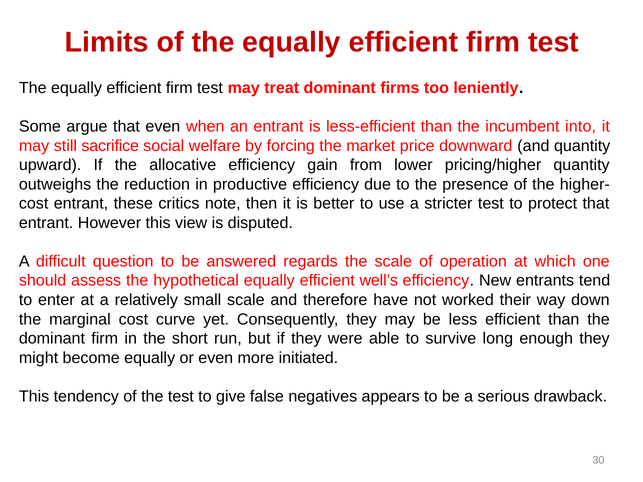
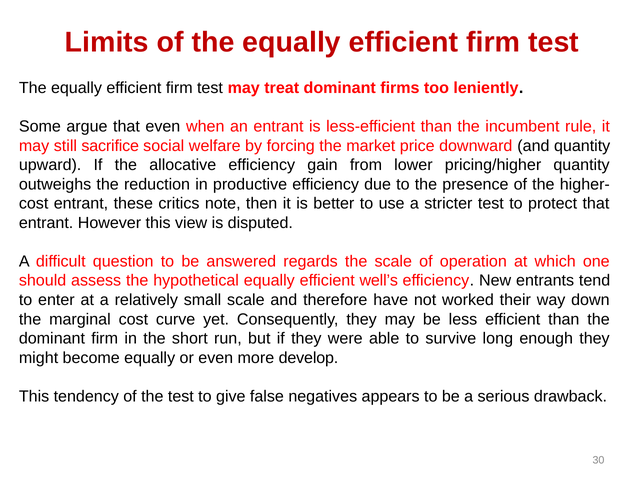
into: into -> rule
initiated: initiated -> develop
